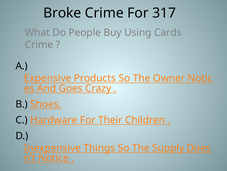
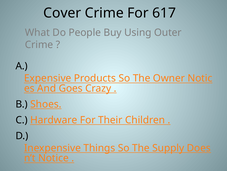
Broke: Broke -> Cover
317: 317 -> 617
Cards: Cards -> Outer
